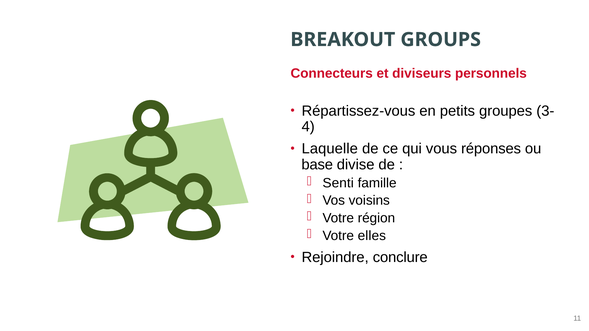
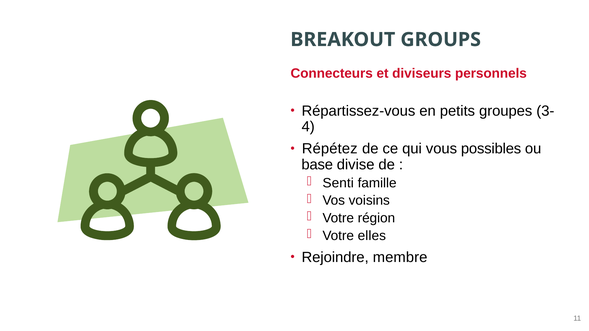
Laquelle: Laquelle -> Répétez
réponses: réponses -> possibles
conclure: conclure -> membre
